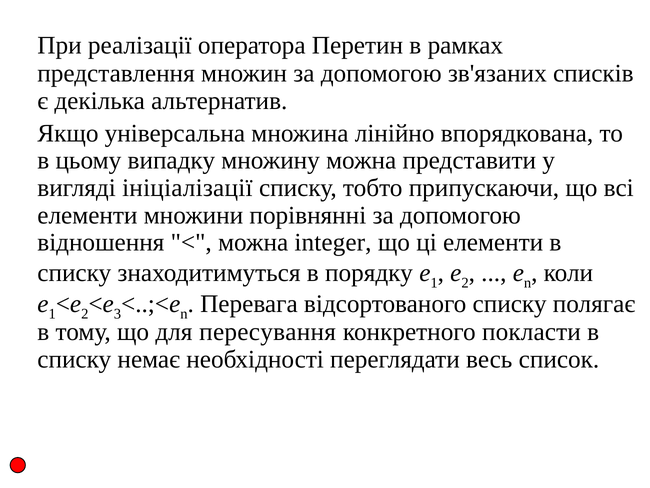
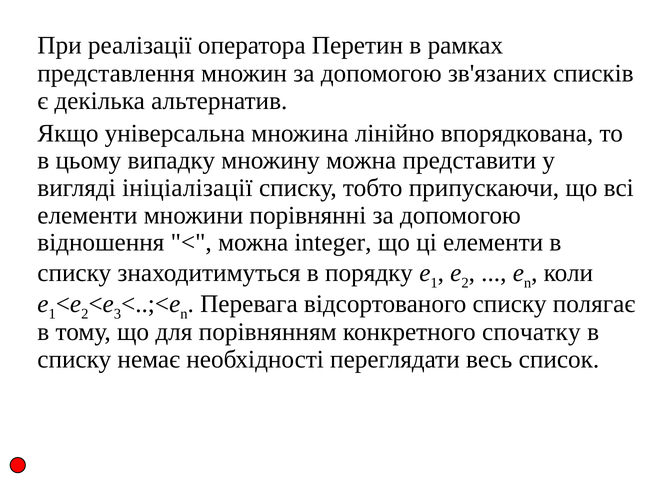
пересування: пересування -> порівнянням
покласти: покласти -> спочатку
